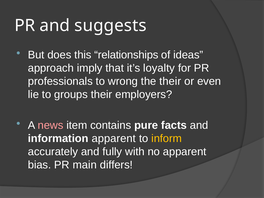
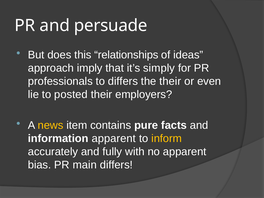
suggests: suggests -> persuade
loyalty: loyalty -> simply
to wrong: wrong -> differs
groups: groups -> posted
news colour: pink -> yellow
